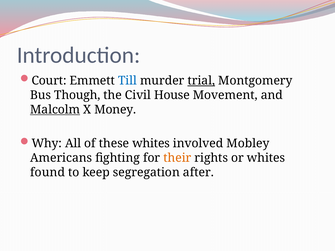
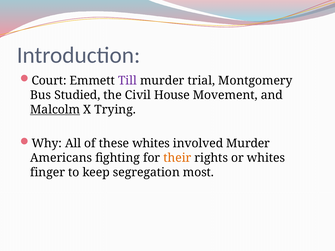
Till colour: blue -> purple
trial underline: present -> none
Though: Though -> Studied
Money: Money -> Trying
involved Mobley: Mobley -> Murder
found: found -> finger
after: after -> most
